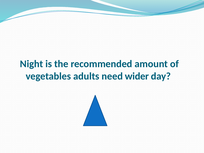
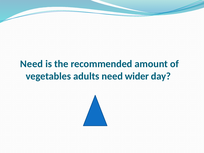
Night at (32, 64): Night -> Need
